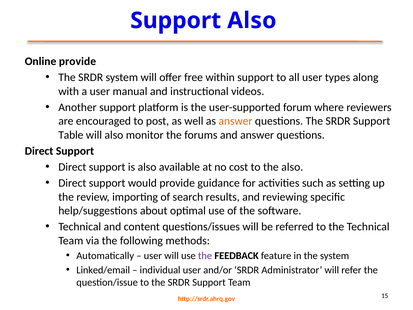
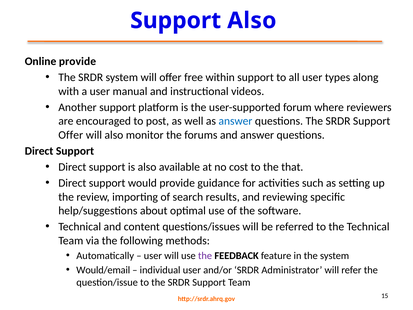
answer at (235, 121) colour: orange -> blue
Table at (71, 135): Table -> Offer
the also: also -> that
Linked/email: Linked/email -> Would/email
